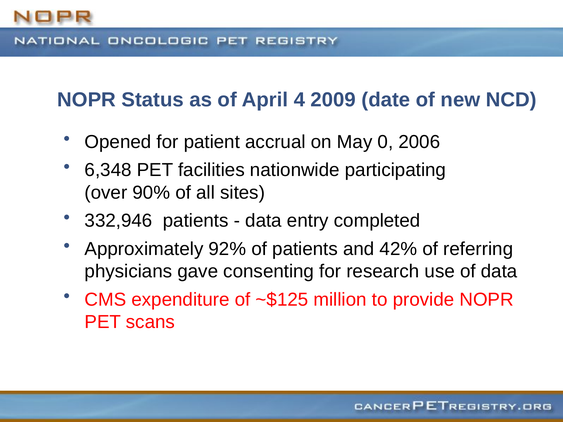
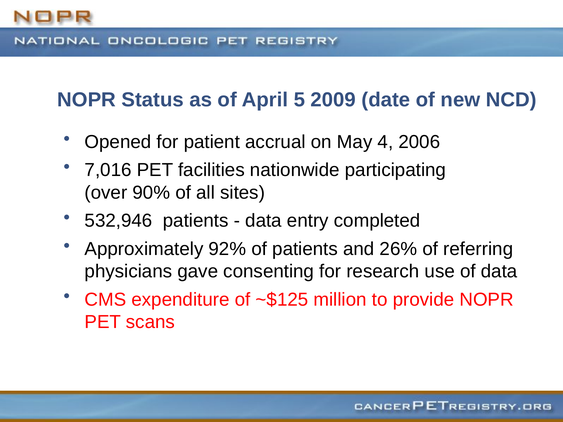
4: 4 -> 5
0: 0 -> 4
6,348: 6,348 -> 7,016
332,946: 332,946 -> 532,946
42%: 42% -> 26%
